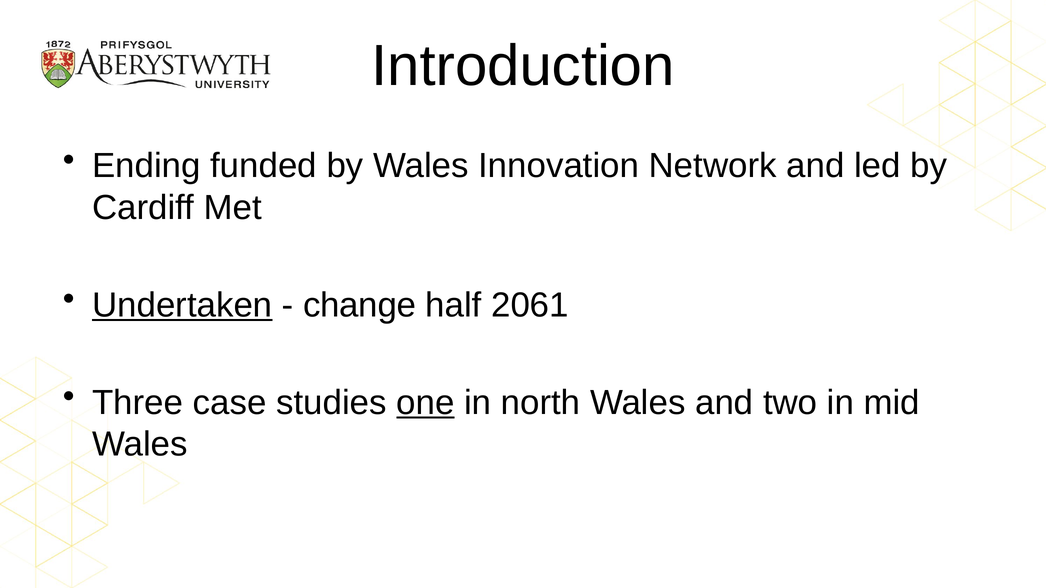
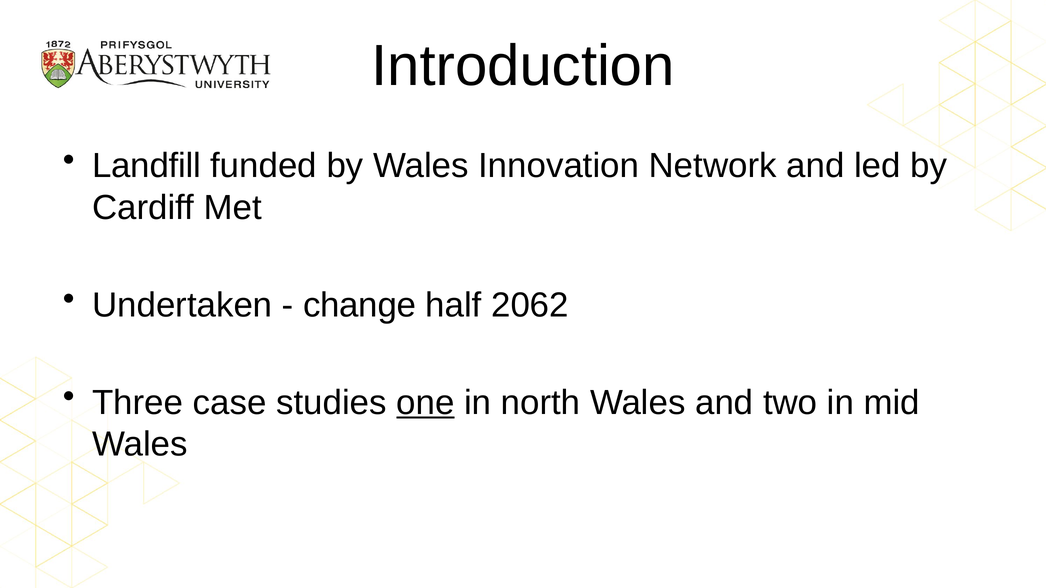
Ending: Ending -> Landfill
Undertaken underline: present -> none
2061: 2061 -> 2062
